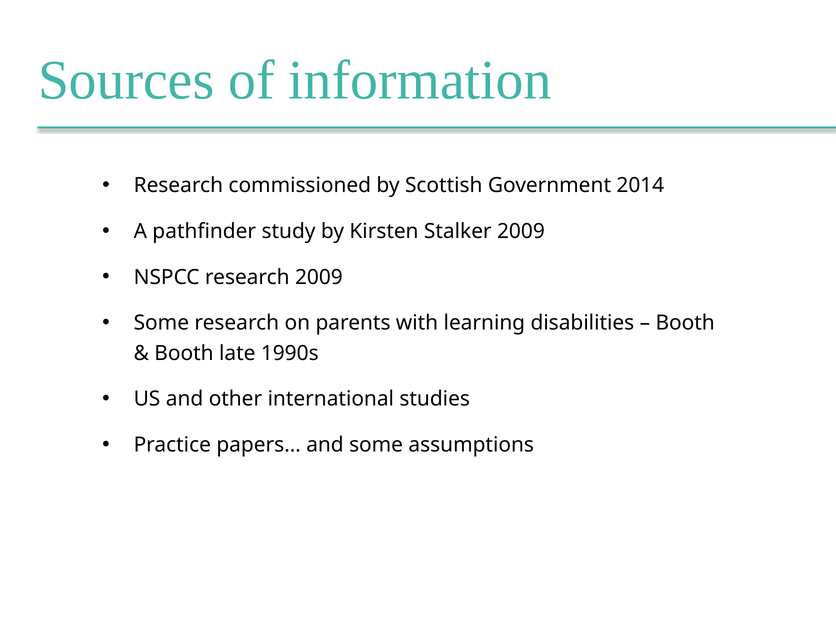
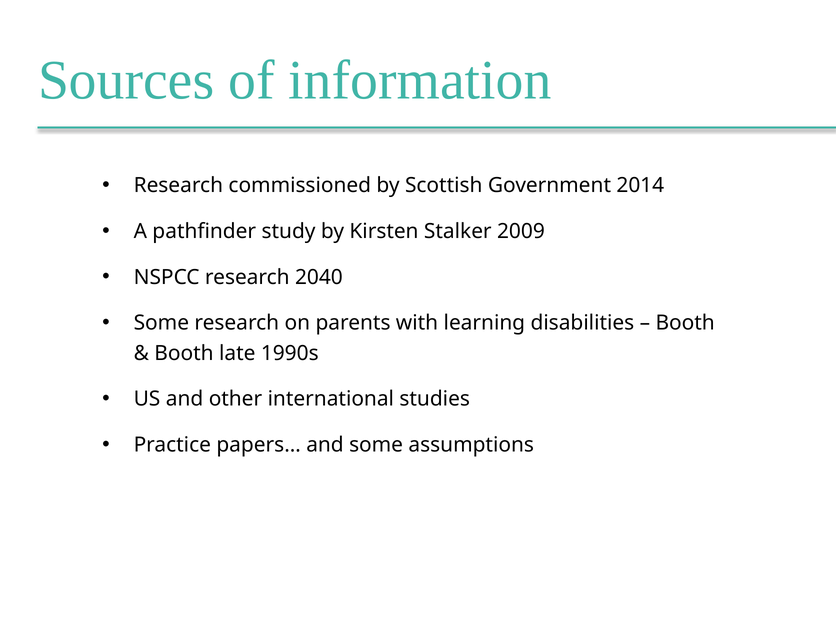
research 2009: 2009 -> 2040
